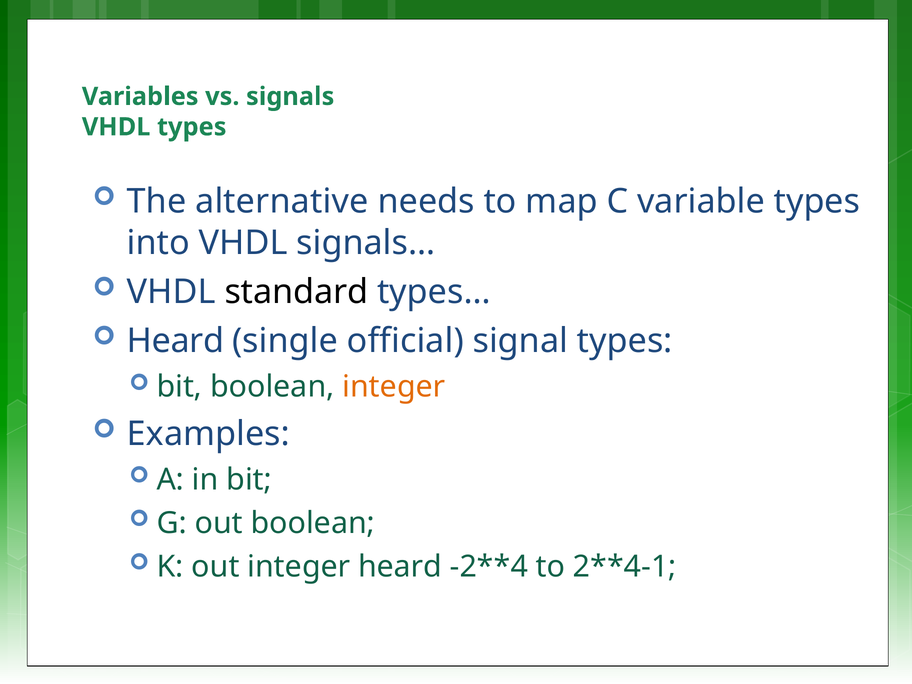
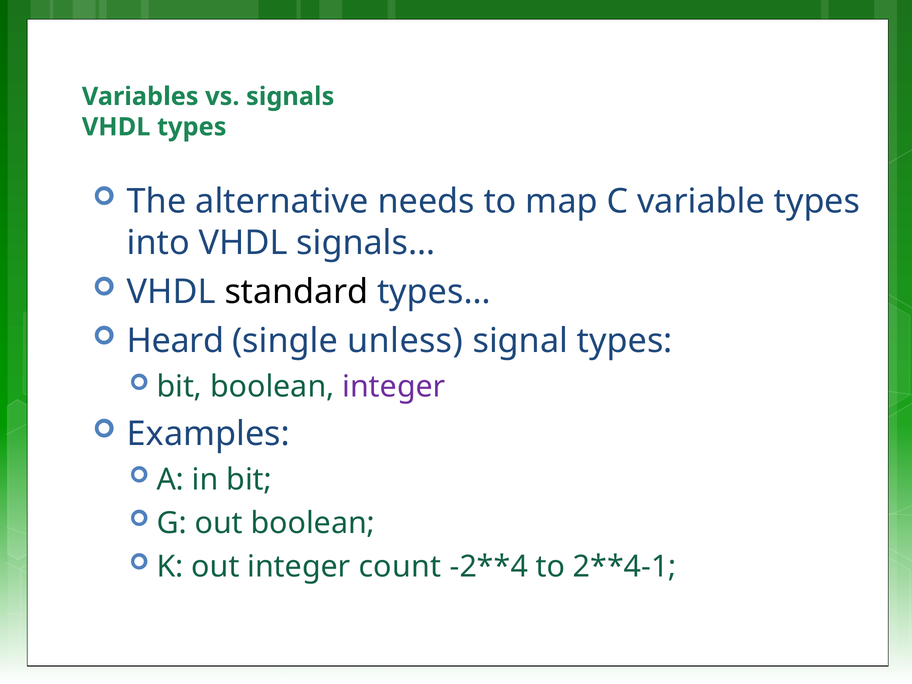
official: official -> unless
integer at (394, 387) colour: orange -> purple
integer heard: heard -> count
